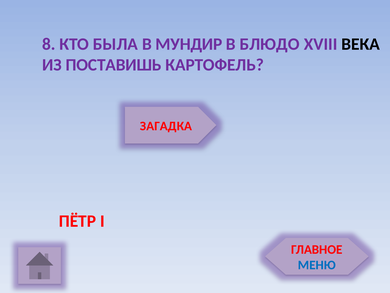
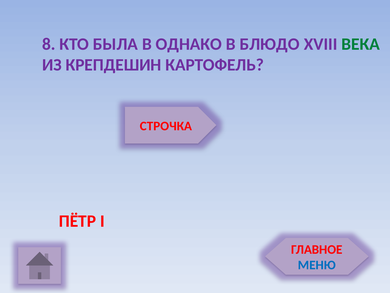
МУНДИР: МУНДИР -> ОДНАКО
ВЕКА colour: black -> green
ПОСТАВИШЬ: ПОСТАВИШЬ -> КРЕПДЕШИН
ЗАГАДКА: ЗАГАДКА -> СТРОЧКА
